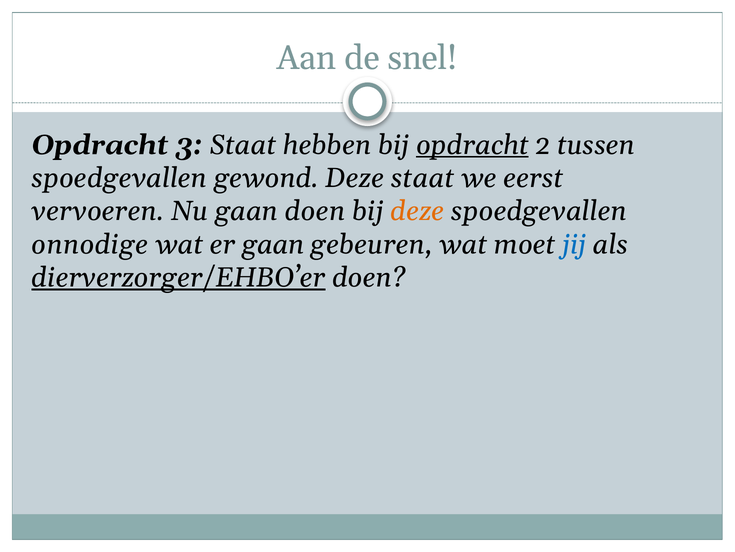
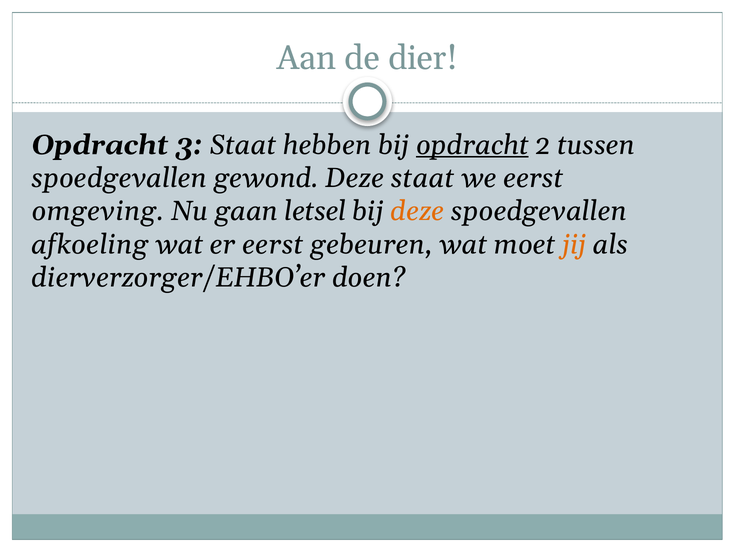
snel: snel -> dier
vervoeren: vervoeren -> omgeving
gaan doen: doen -> letsel
onnodige: onnodige -> afkoeling
er gaan: gaan -> eerst
jij colour: blue -> orange
dierverzorger/EHBO’er underline: present -> none
